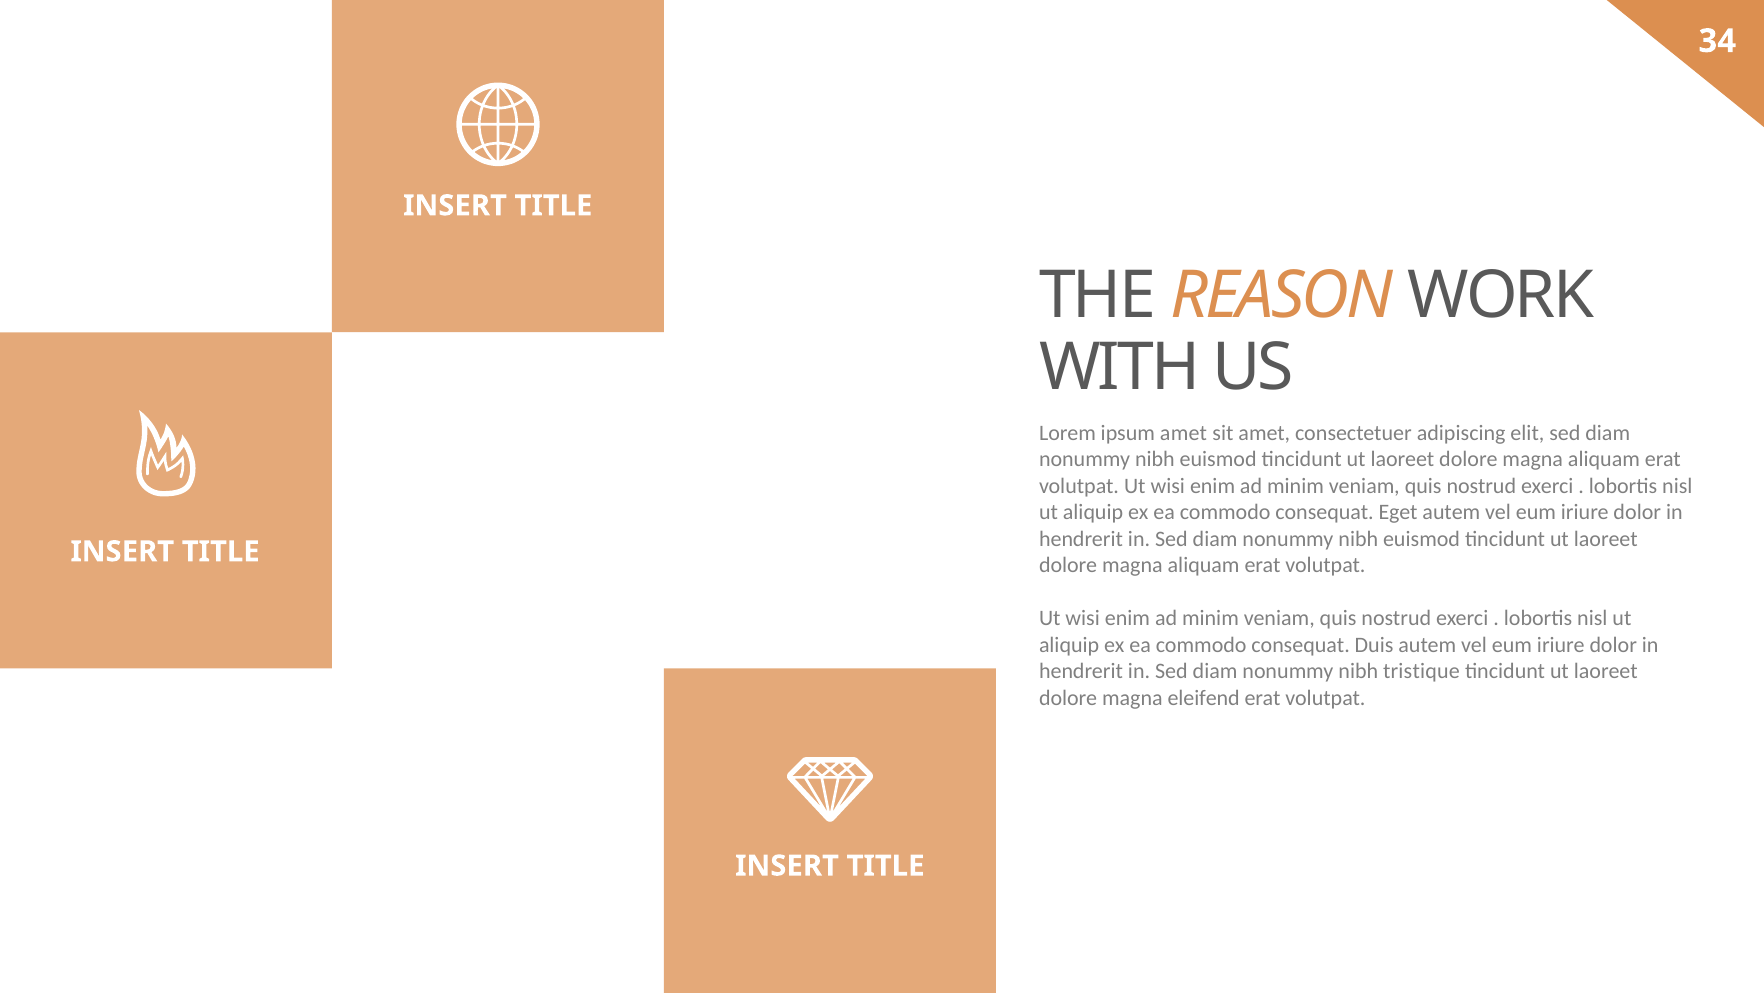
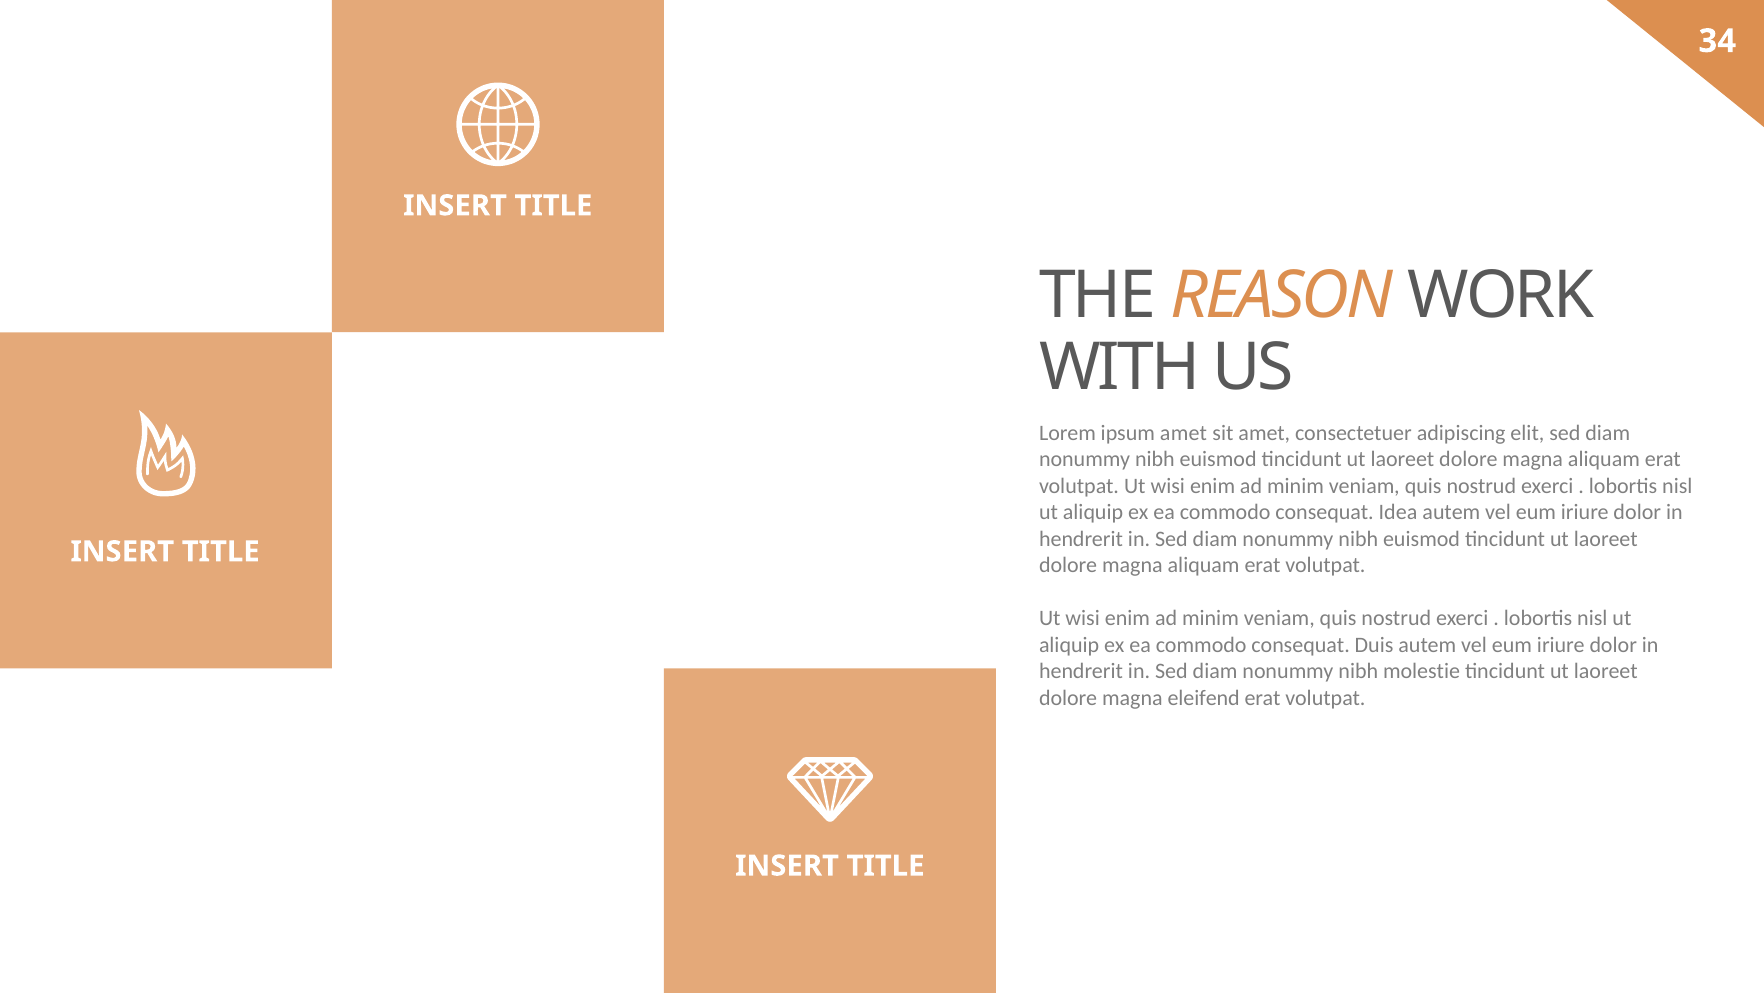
Eget: Eget -> Idea
tristique: tristique -> molestie
